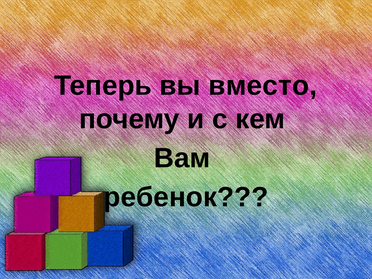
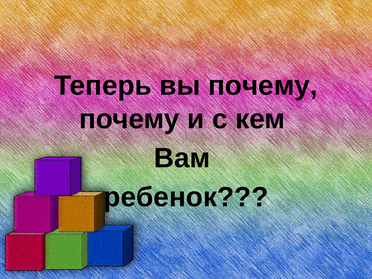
вы вместо: вместо -> почему
